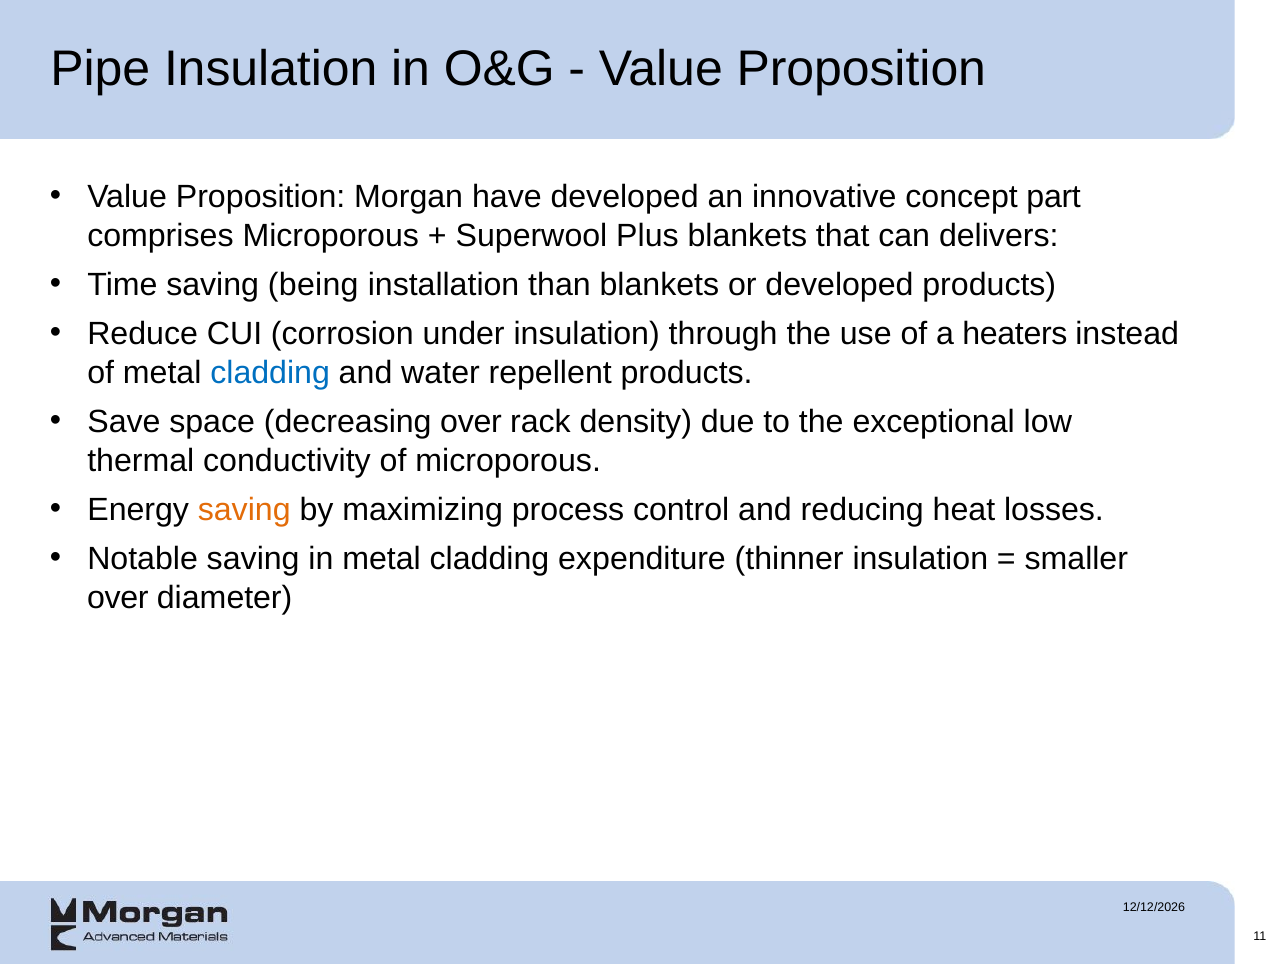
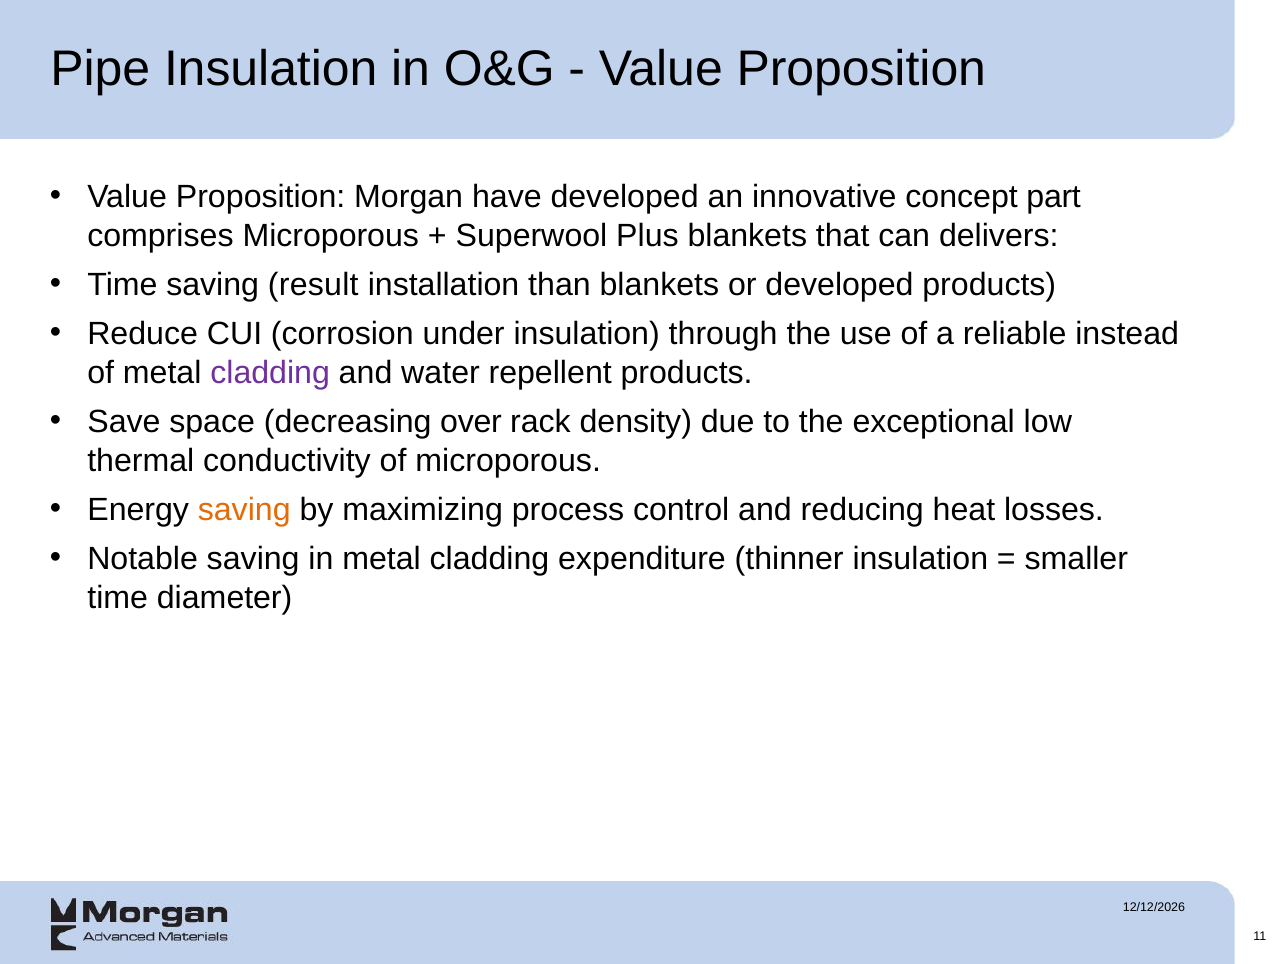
being: being -> result
heaters: heaters -> reliable
cladding at (270, 372) colour: blue -> purple
over at (118, 597): over -> time
